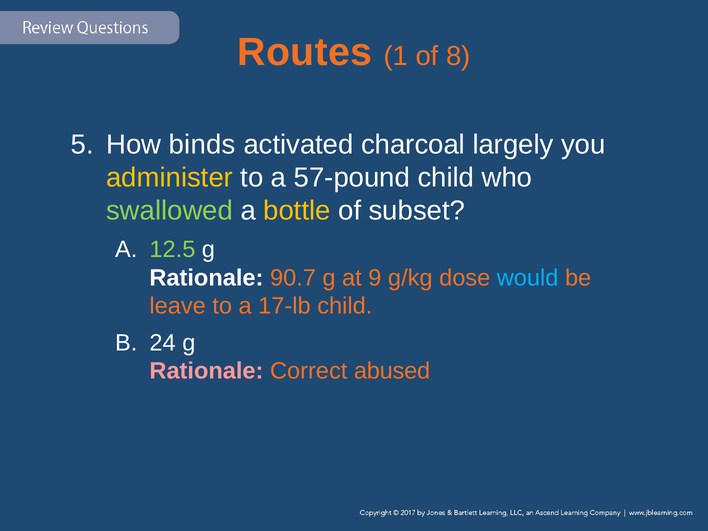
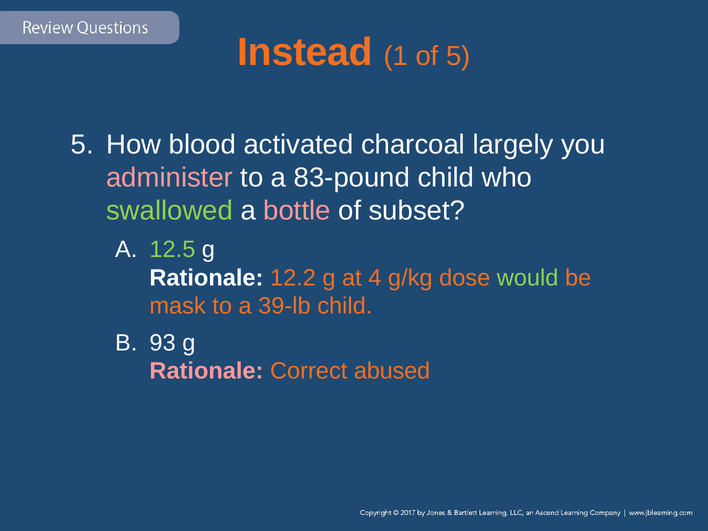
Routes: Routes -> Instead
of 8: 8 -> 5
binds: binds -> blood
administer colour: yellow -> pink
57-pound: 57-pound -> 83-pound
bottle colour: yellow -> pink
90.7: 90.7 -> 12.2
9: 9 -> 4
would colour: light blue -> light green
leave: leave -> mask
17-lb: 17-lb -> 39-lb
24: 24 -> 93
